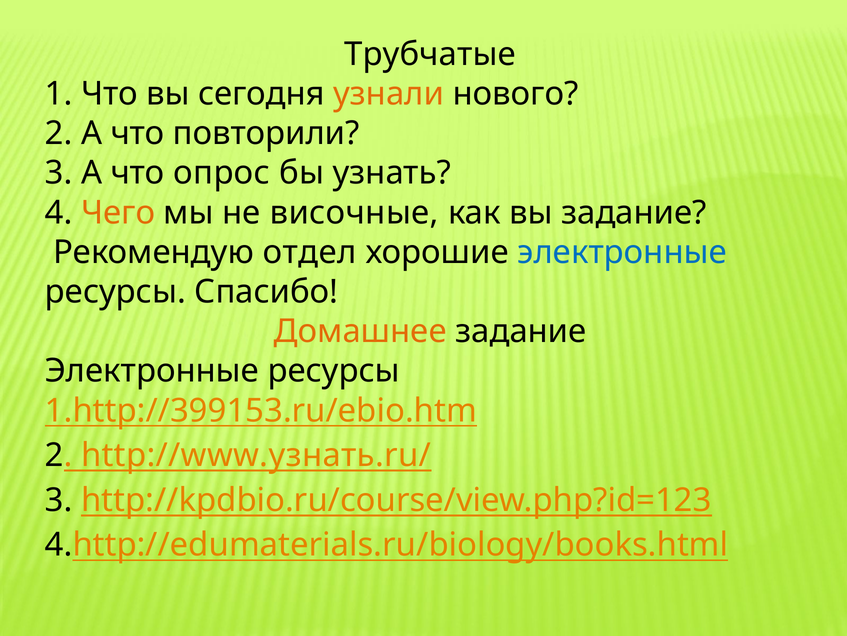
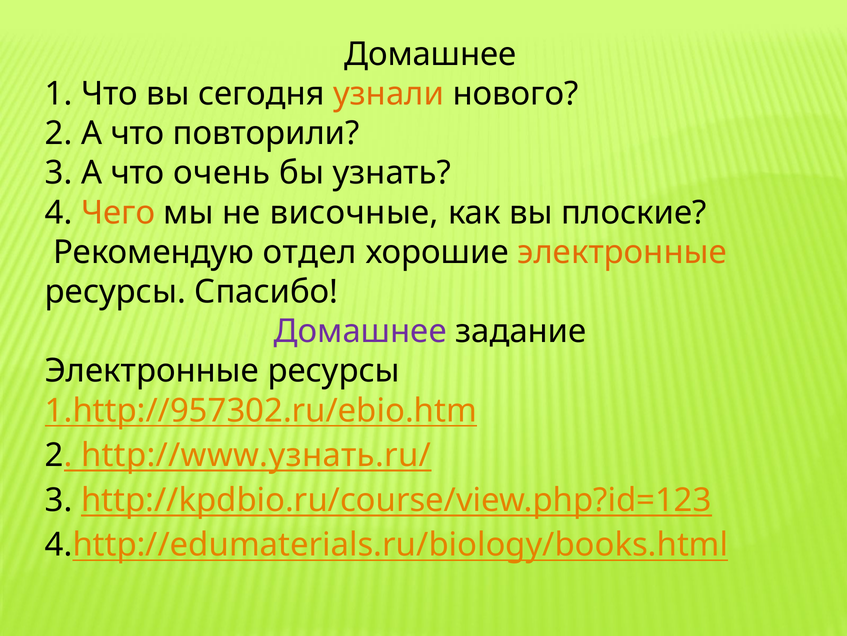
Трубчатые at (430, 54): Трубчатые -> Домашнее
опрос: опрос -> очень
вы задание: задание -> плоские
электронные at (622, 252) colour: blue -> orange
Домашнее at (360, 331) colour: orange -> purple
1.http://399153.ru/ebio.htm: 1.http://399153.ru/ebio.htm -> 1.http://957302.ru/ebio.htm
